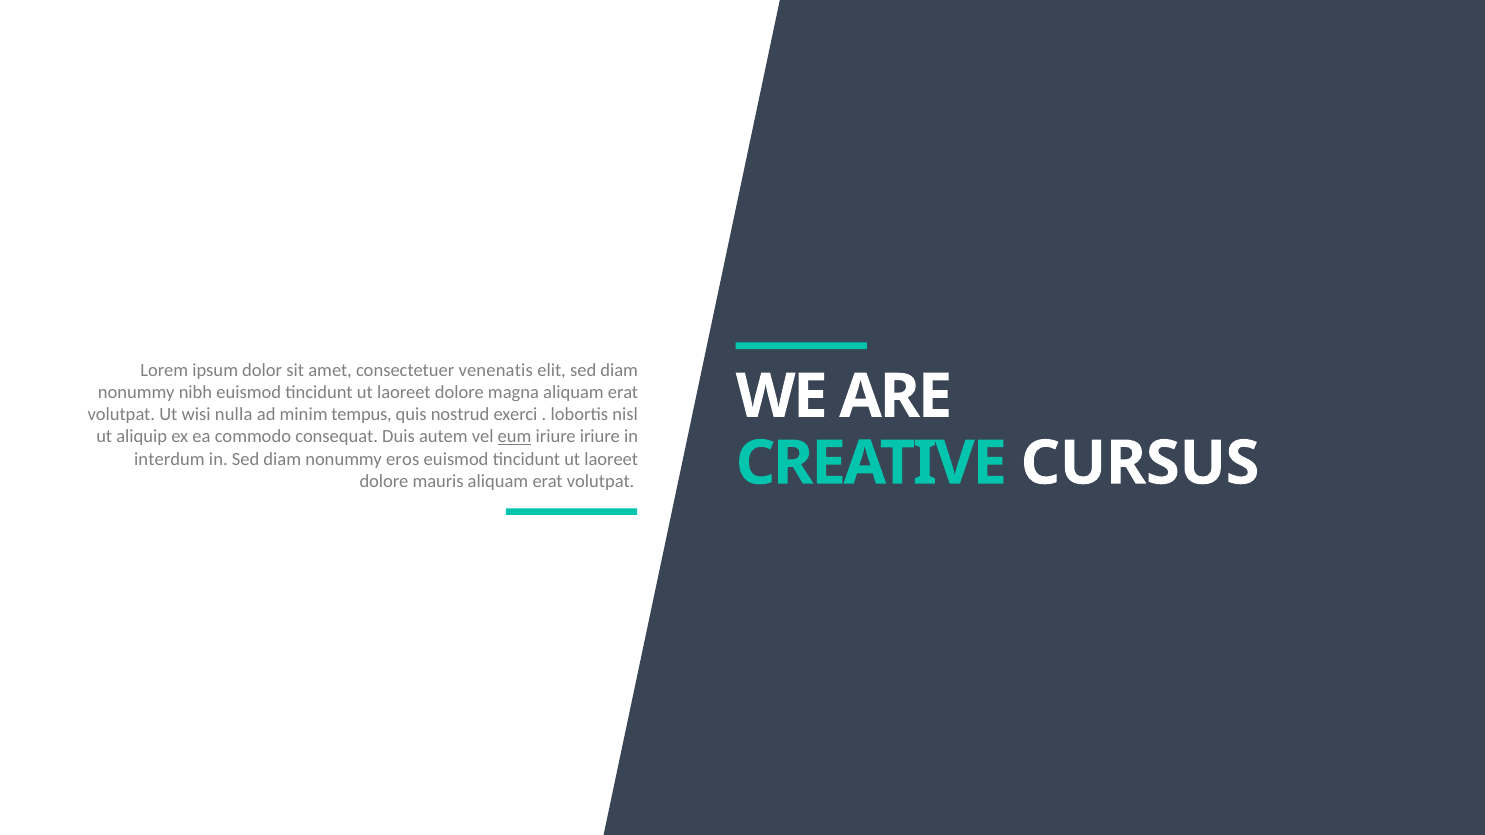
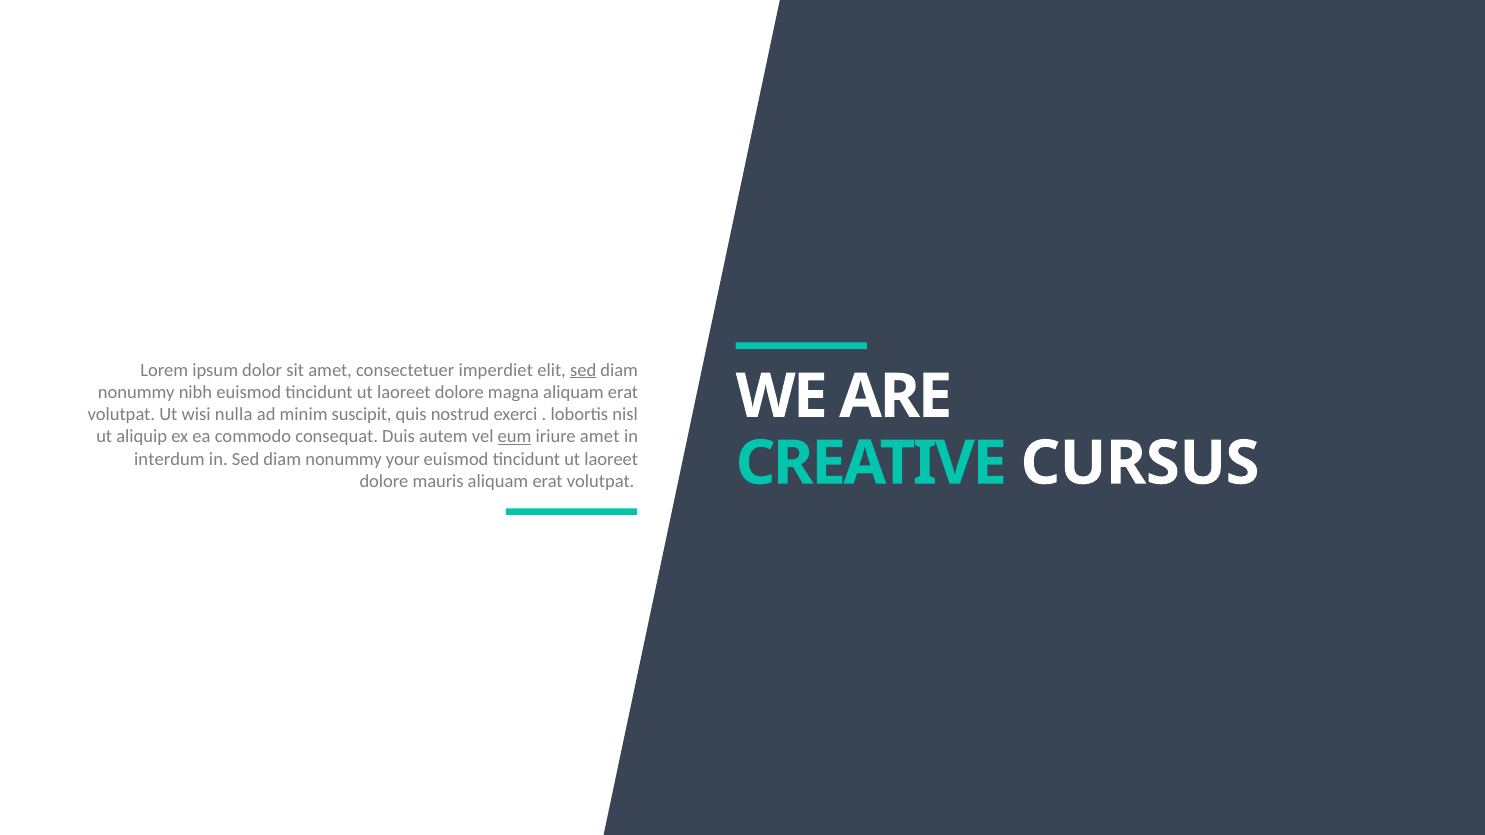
venenatis: venenatis -> imperdiet
sed at (583, 370) underline: none -> present
tempus: tempus -> suscipit
iriure iriure: iriure -> amet
eros: eros -> your
